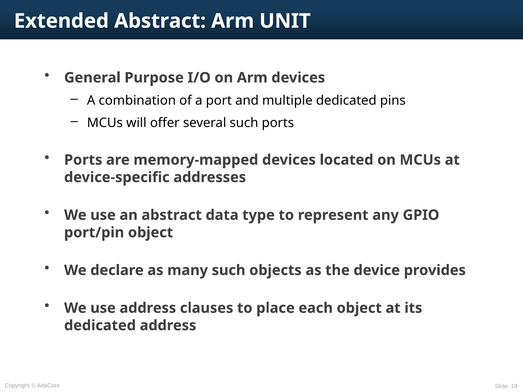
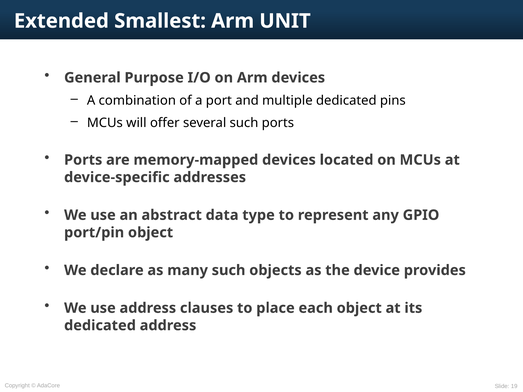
Extended Abstract: Abstract -> Smallest
